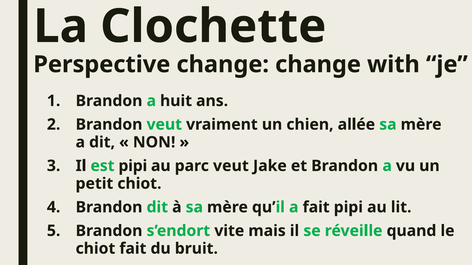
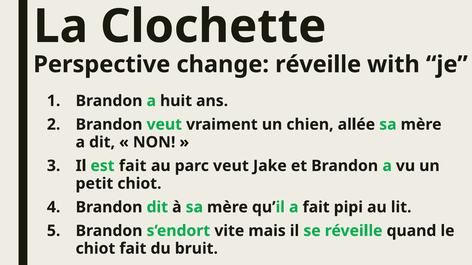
change change: change -> réveille
est pipi: pipi -> fait
